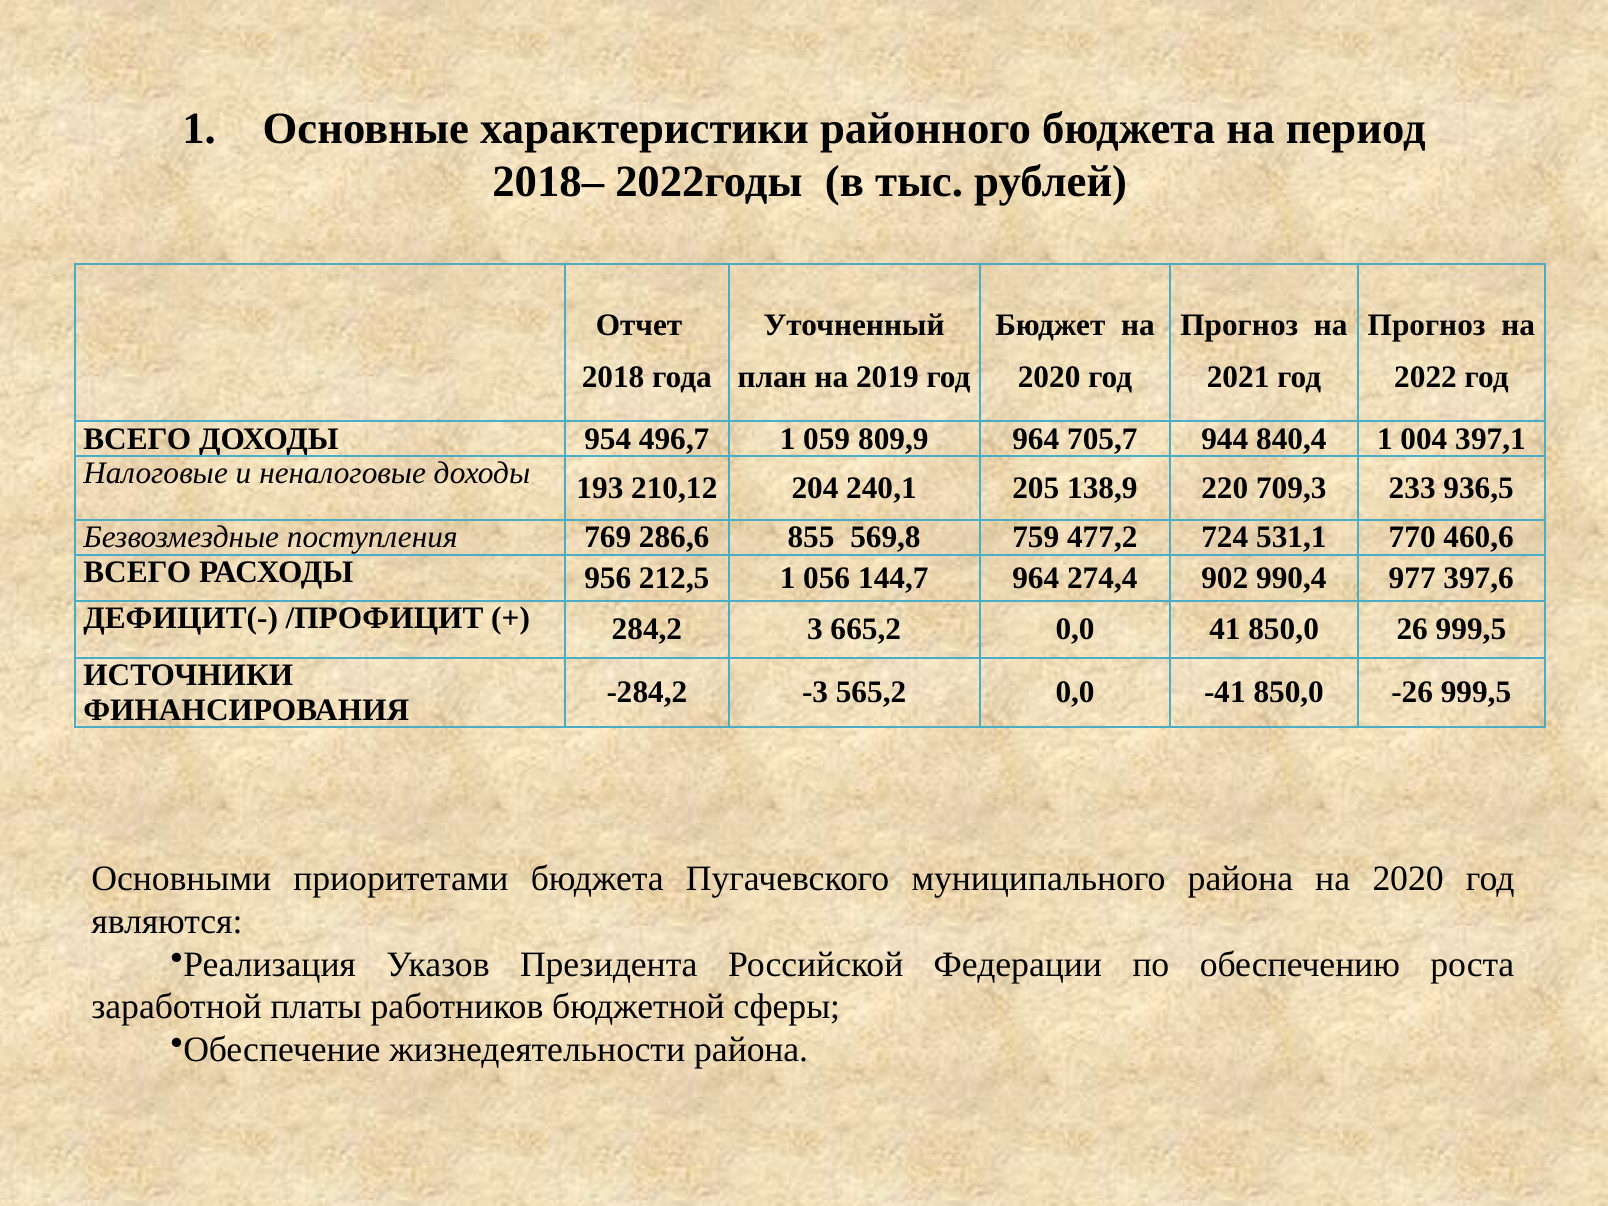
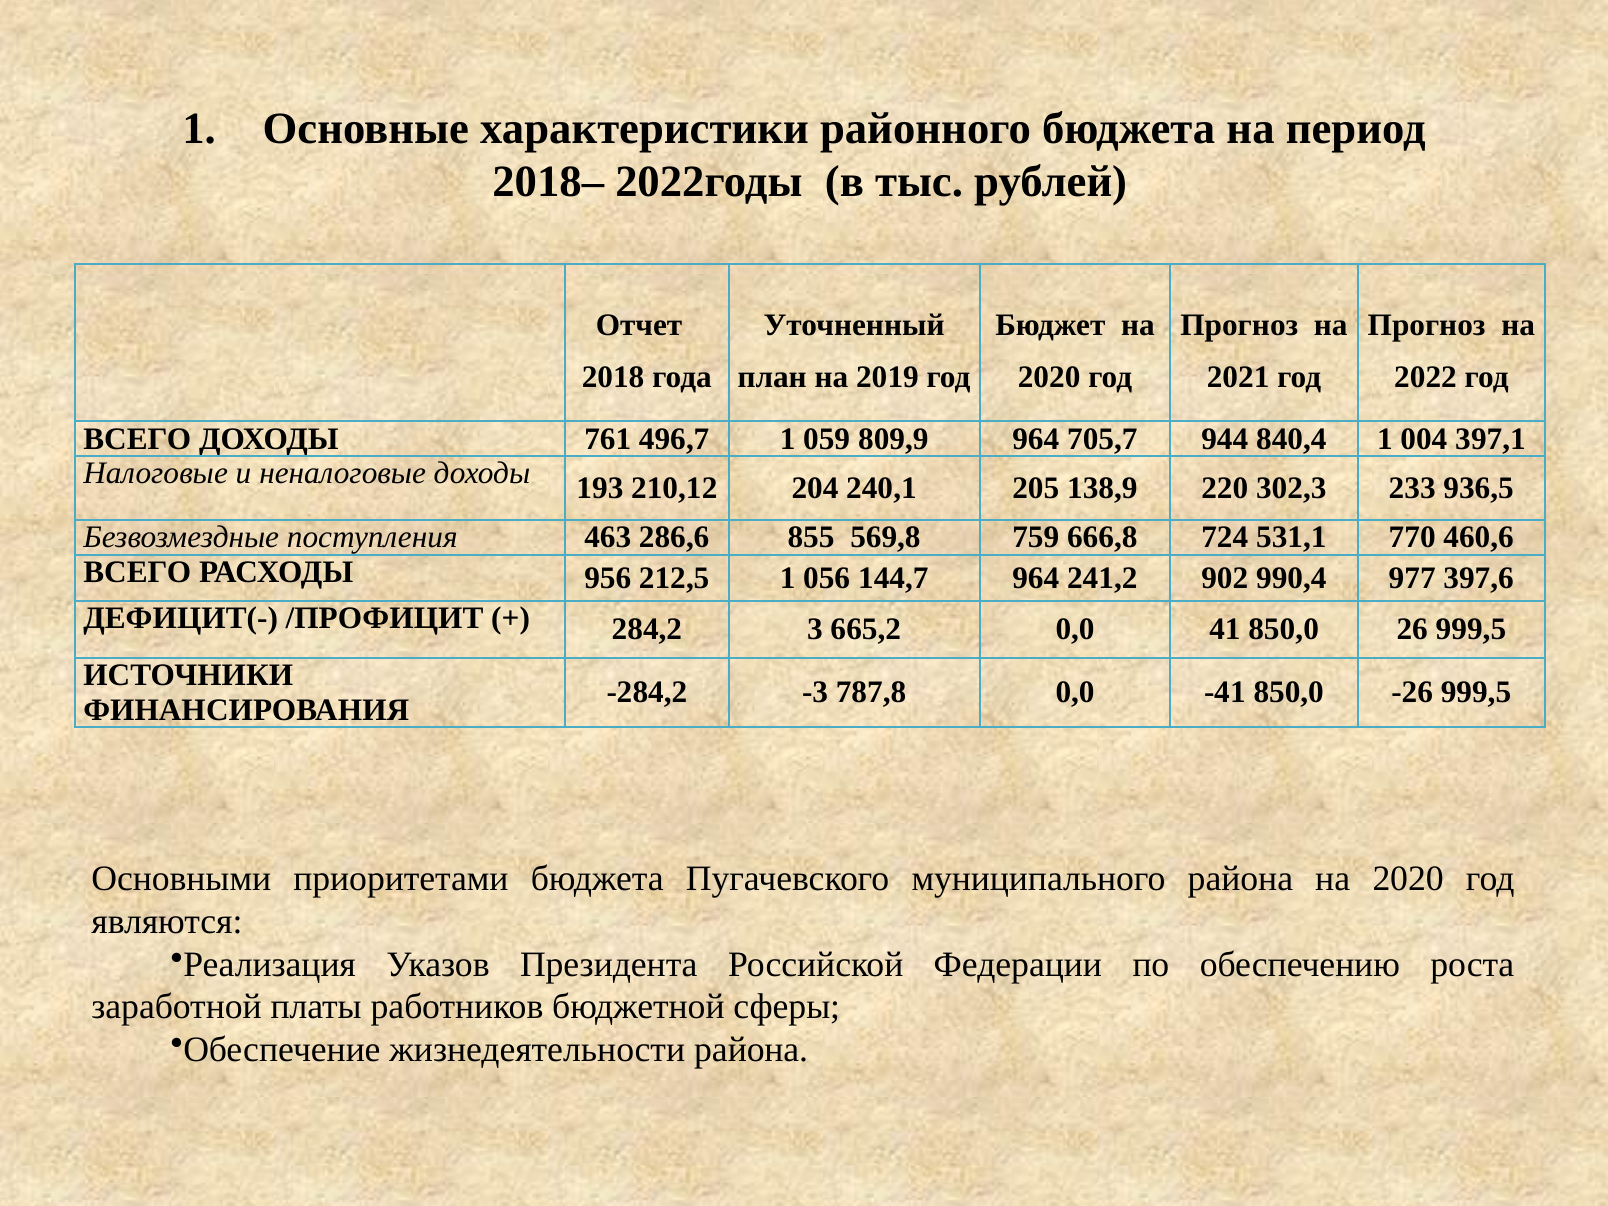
954: 954 -> 761
709,3: 709,3 -> 302,3
769: 769 -> 463
477,2: 477,2 -> 666,8
274,4: 274,4 -> 241,2
565,2: 565,2 -> 787,8
